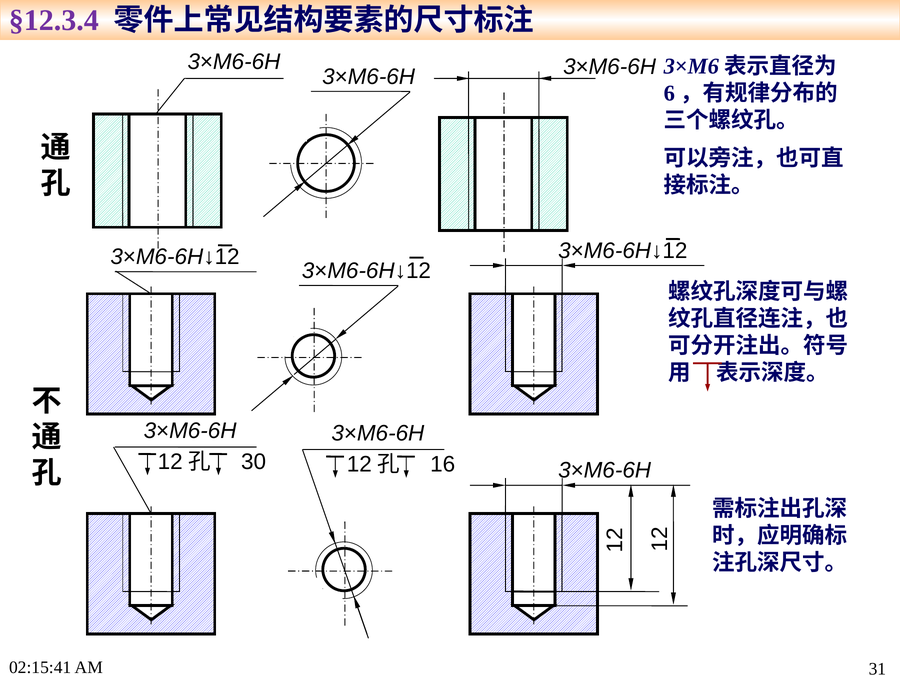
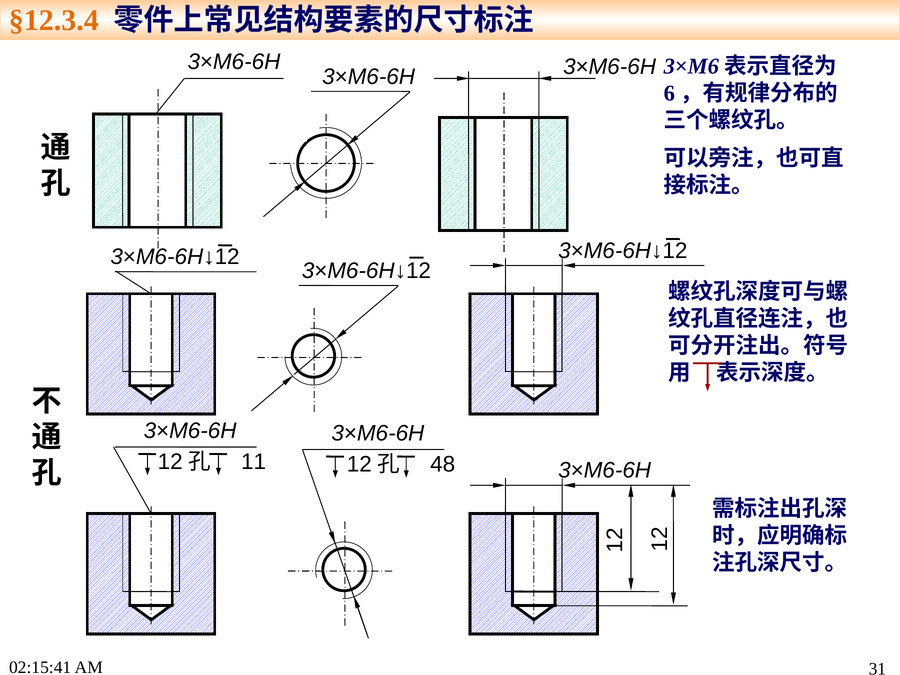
§12.3.4 colour: purple -> orange
30: 30 -> 11
16: 16 -> 48
